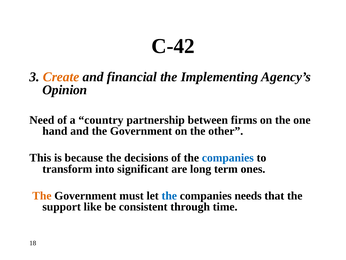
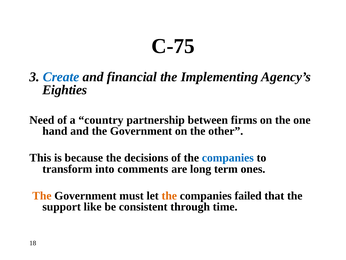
C-42: C-42 -> C-75
Create colour: orange -> blue
Opinion: Opinion -> Eighties
significant: significant -> comments
the at (169, 195) colour: blue -> orange
needs: needs -> failed
